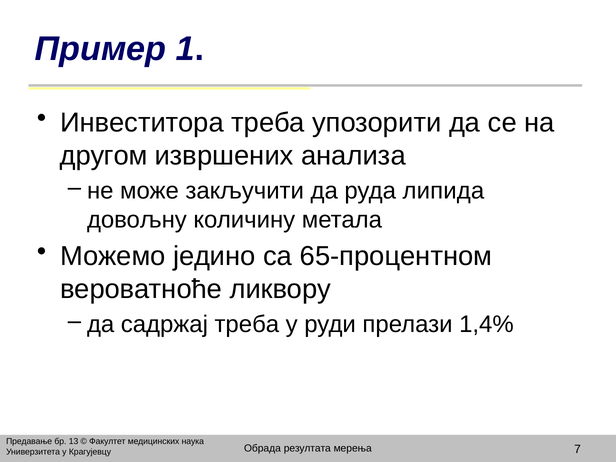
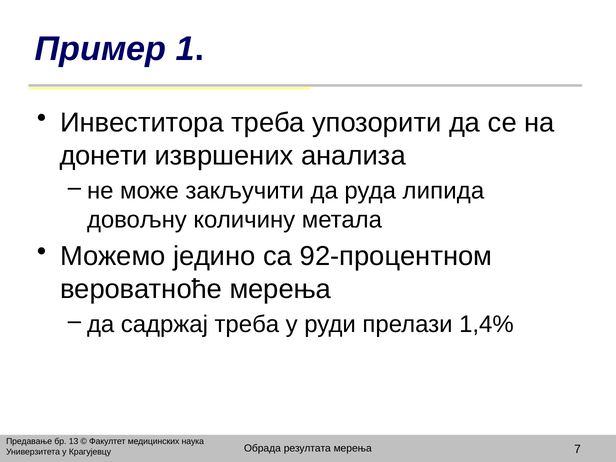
другом: другом -> донети
65-процентном: 65-процентном -> 92-процентном
вероватноће ликвору: ликвору -> мерења
